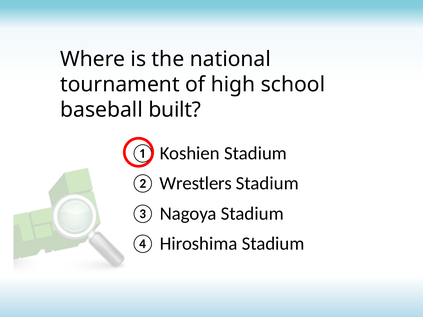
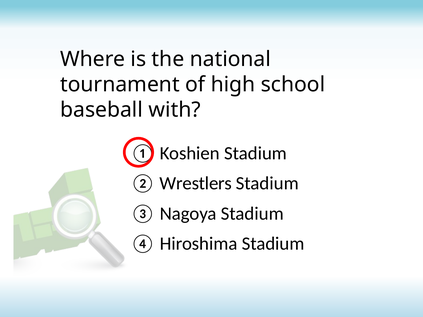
built: built -> with
